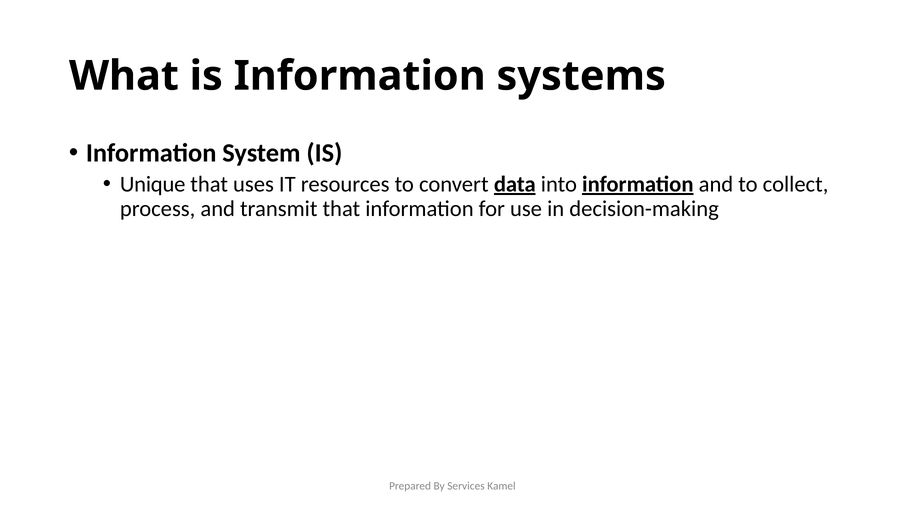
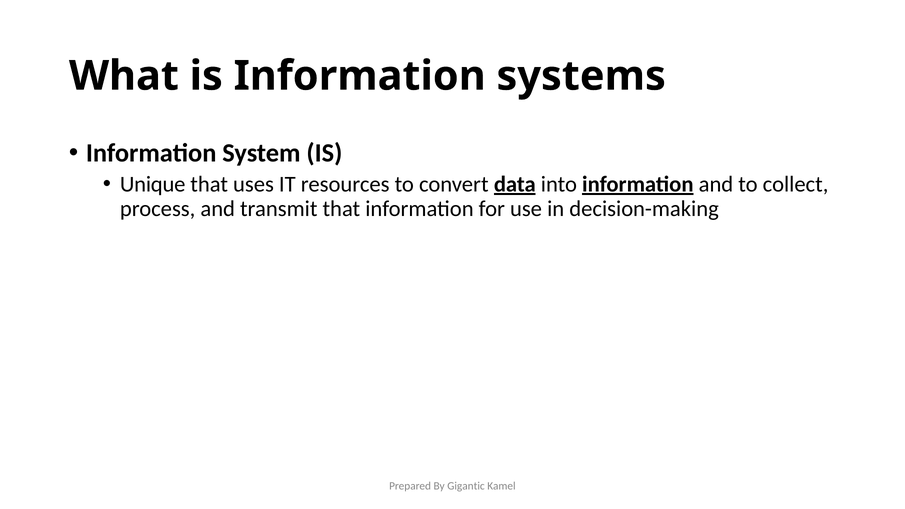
Services: Services -> Gigantic
